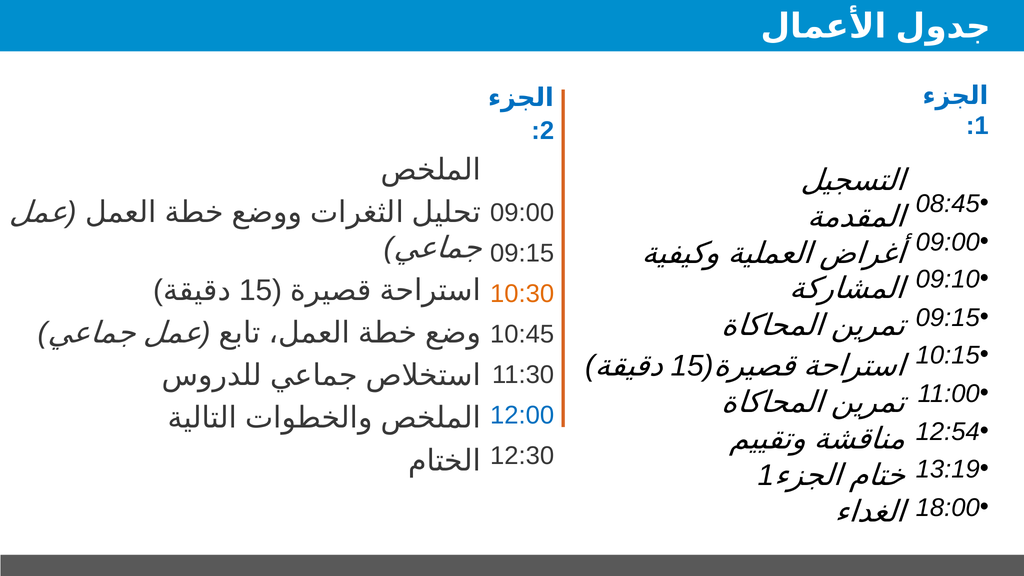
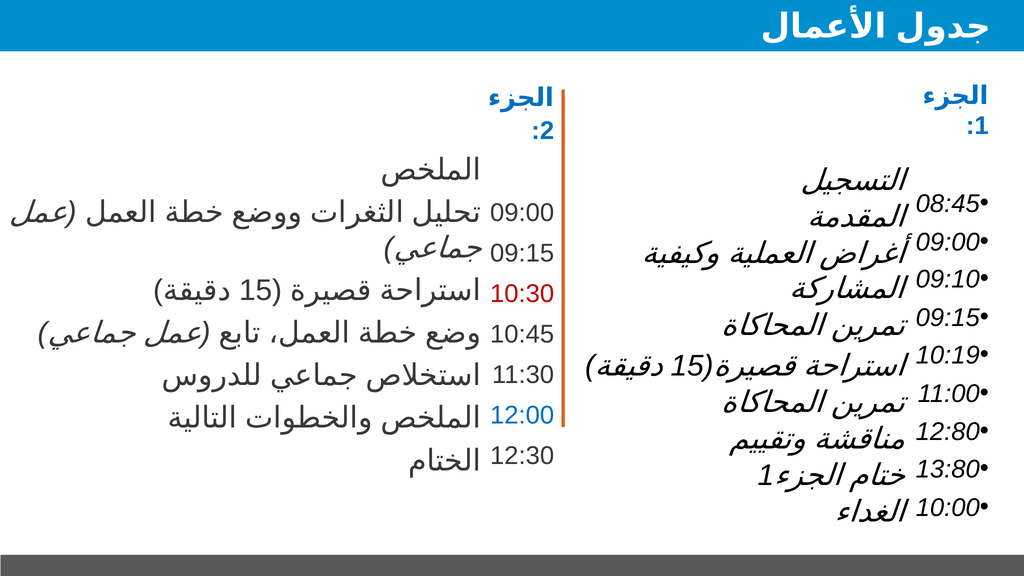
10:30 colour: orange -> red
10:15: 10:15 -> 10:19
12:54: 12:54 -> 12:80
13:19: 13:19 -> 13:80
18:00: 18:00 -> 10:00
